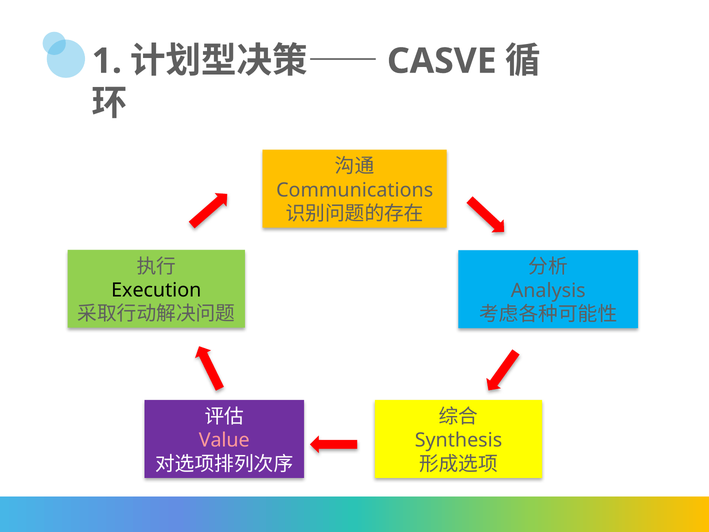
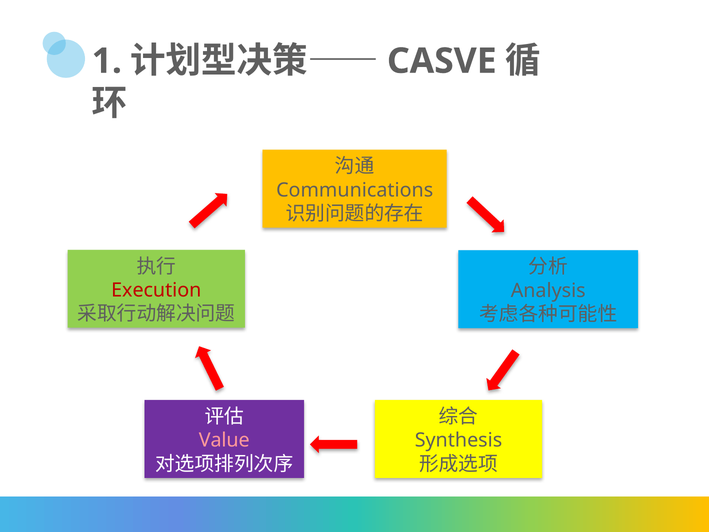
Execution colour: black -> red
